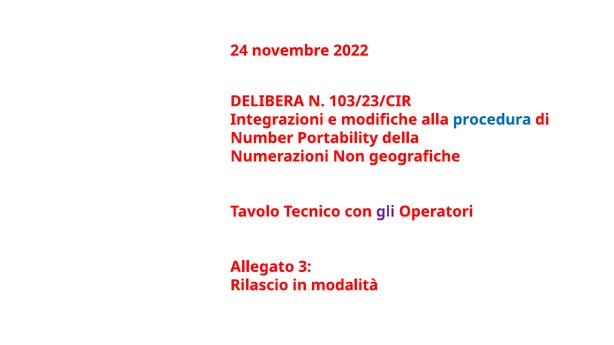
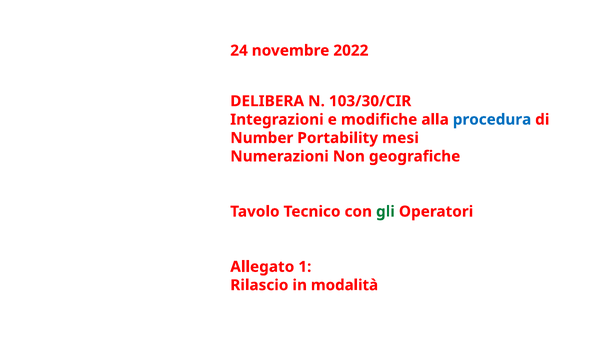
103/23/CIR: 103/23/CIR -> 103/30/CIR
della: della -> mesi
gli colour: purple -> green
3: 3 -> 1
